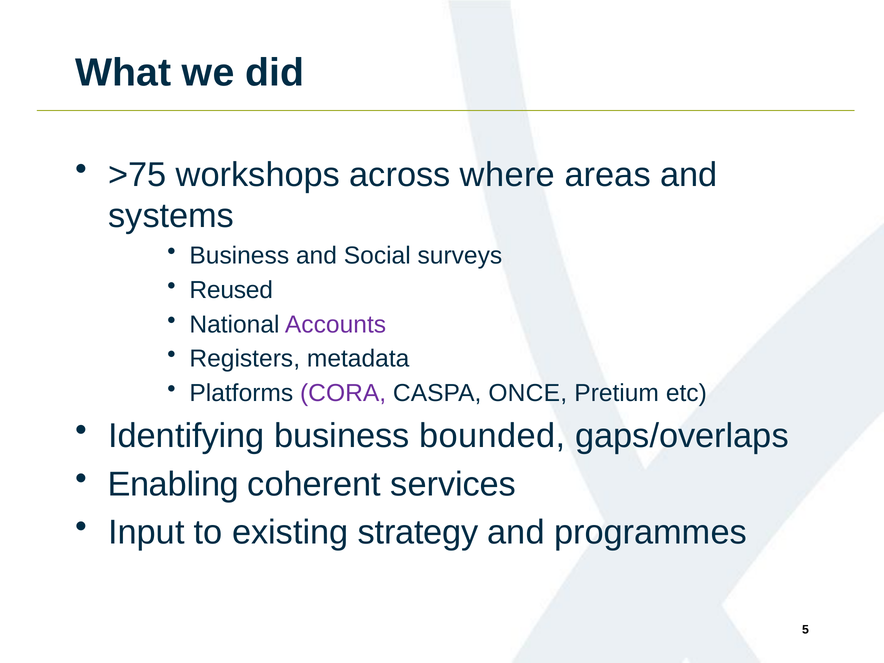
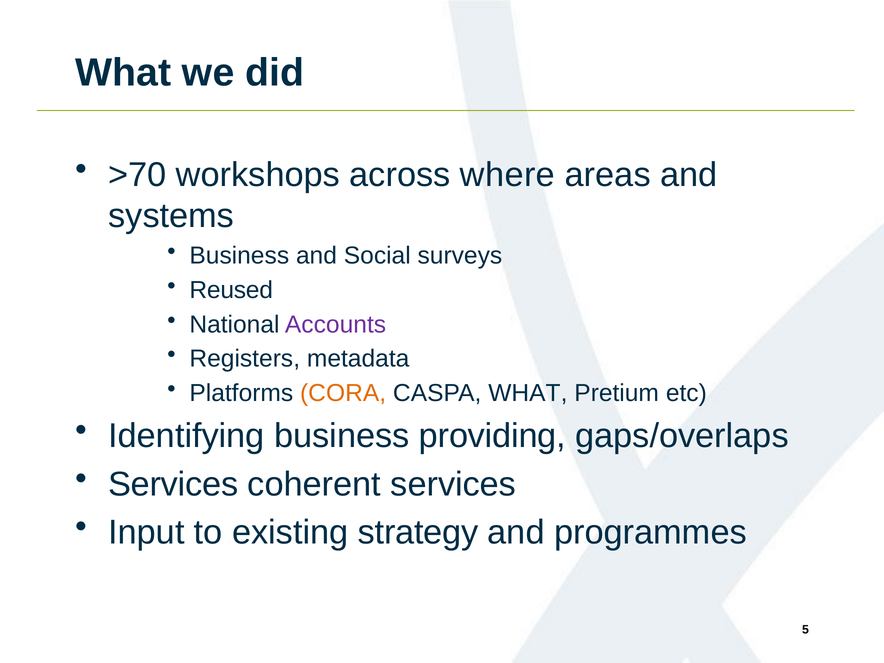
>75: >75 -> >70
CORA colour: purple -> orange
CASPA ONCE: ONCE -> WHAT
bounded: bounded -> providing
Enabling at (173, 484): Enabling -> Services
